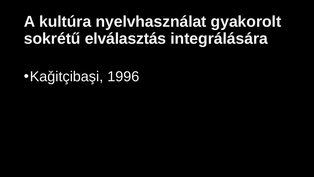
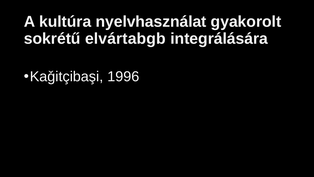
elválasztás: elválasztás -> elvártabgb
